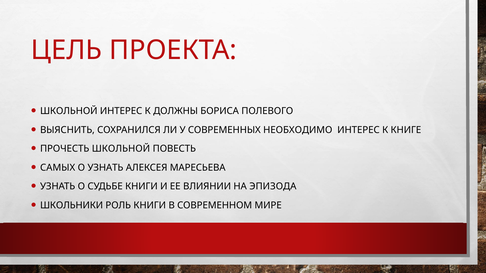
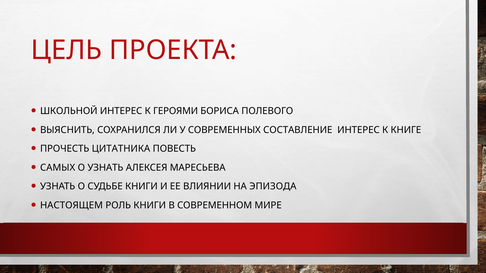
ДОЛЖНЫ: ДОЛЖНЫ -> ГЕРОЯМИ
НЕОБХОДИМО: НЕОБХОДИМО -> СОСТАВЛЕНИЕ
ПРОЧЕСТЬ ШКОЛЬНОЙ: ШКОЛЬНОЙ -> ЦИТАТНИКА
ШКОЛЬНИКИ: ШКОЛЬНИКИ -> НАСТОЯЩЕМ
